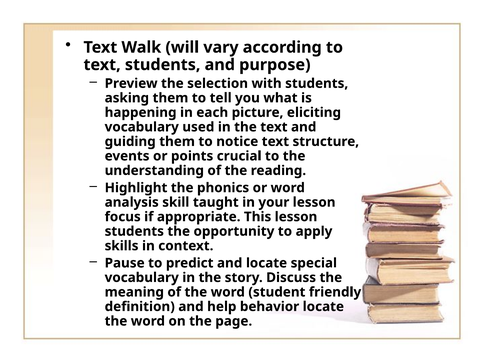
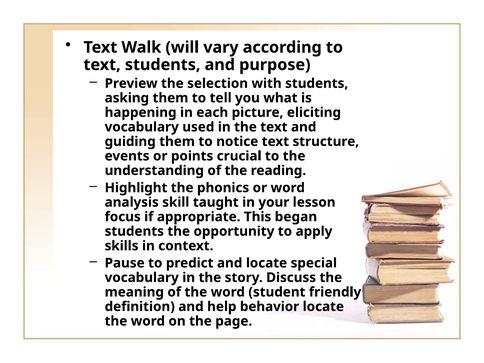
This lesson: lesson -> began
